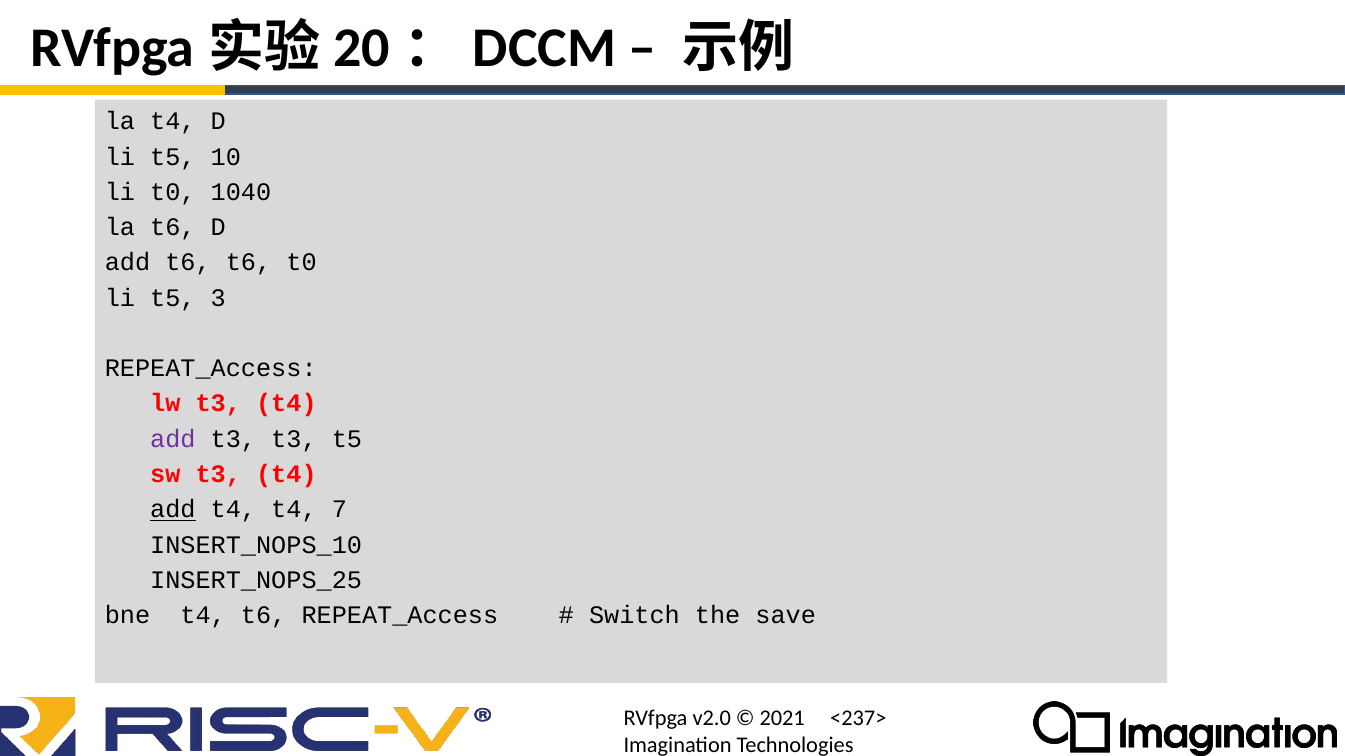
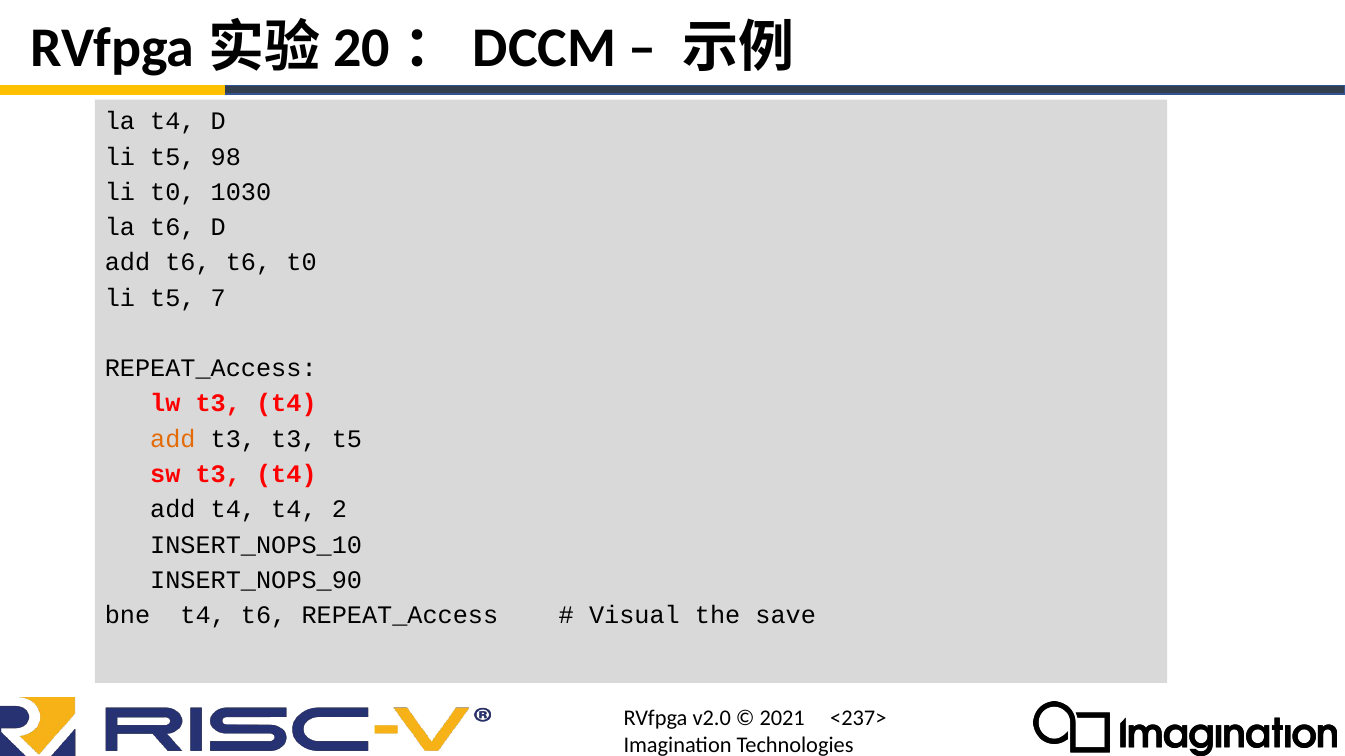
10: 10 -> 98
1040: 1040 -> 1030
3: 3 -> 7
add at (173, 439) colour: purple -> orange
add at (173, 510) underline: present -> none
7: 7 -> 2
INSERT_NOPS_25: INSERT_NOPS_25 -> INSERT_NOPS_90
Switch: Switch -> Visual
